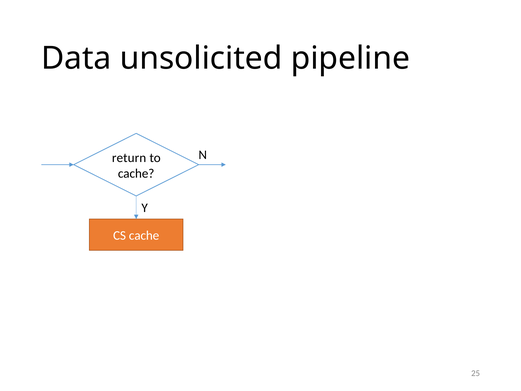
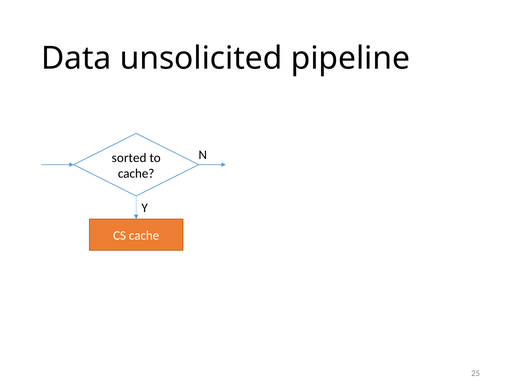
return: return -> sorted
